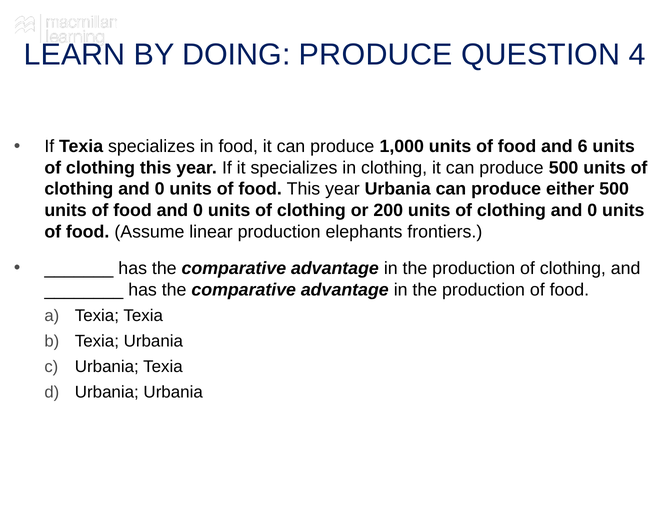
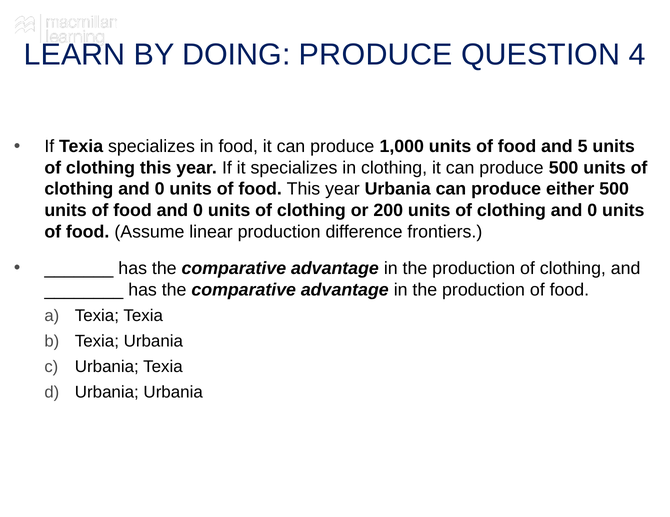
6: 6 -> 5
elephants: elephants -> difference
